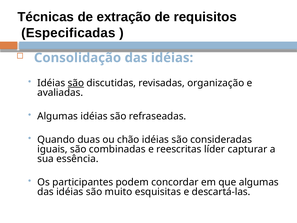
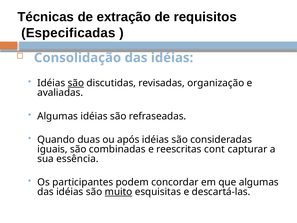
chão: chão -> após
líder: líder -> cont
muito underline: none -> present
